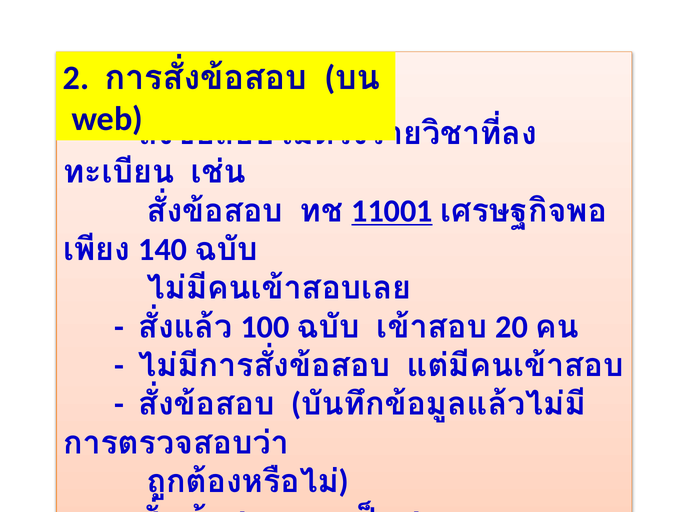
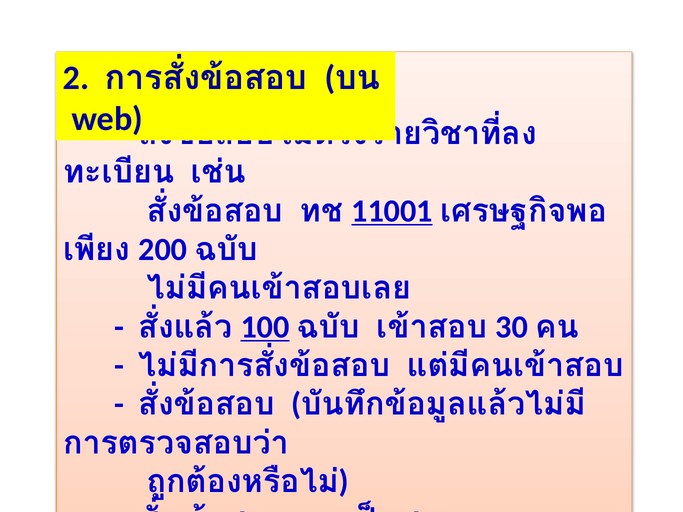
140: 140 -> 200
100 underline: none -> present
20: 20 -> 30
